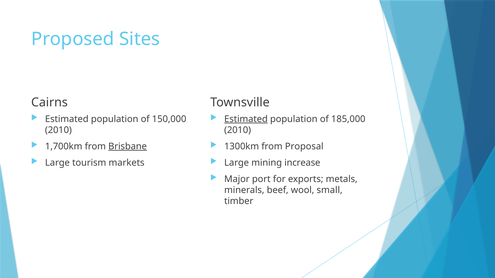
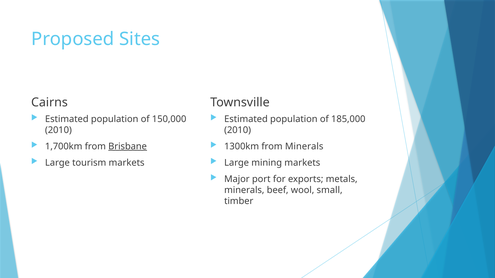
Estimated at (246, 119) underline: present -> none
from Proposal: Proposal -> Minerals
mining increase: increase -> markets
